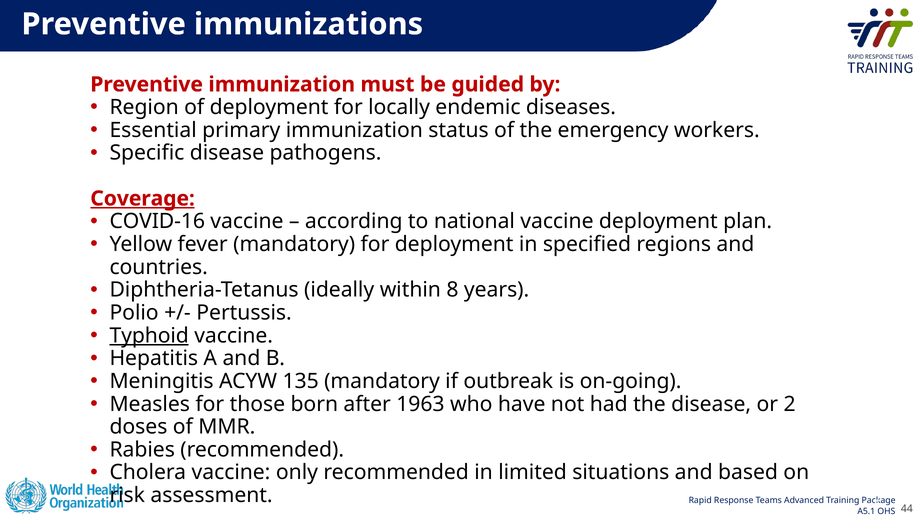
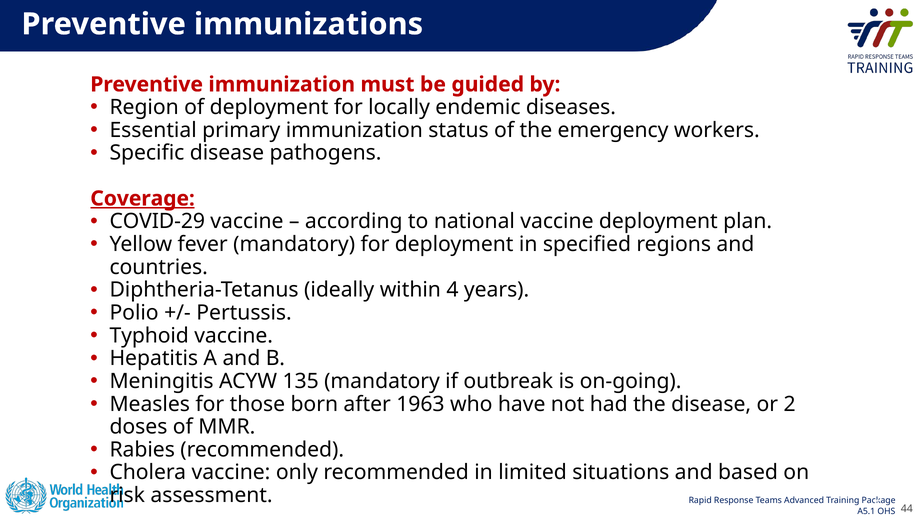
COVID-16: COVID-16 -> COVID-29
within 8: 8 -> 4
Typhoid underline: present -> none
